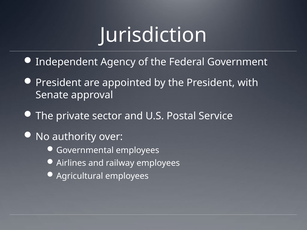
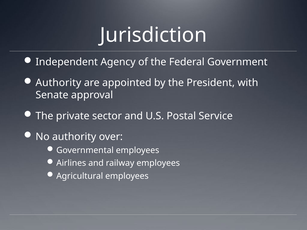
President at (58, 83): President -> Authority
